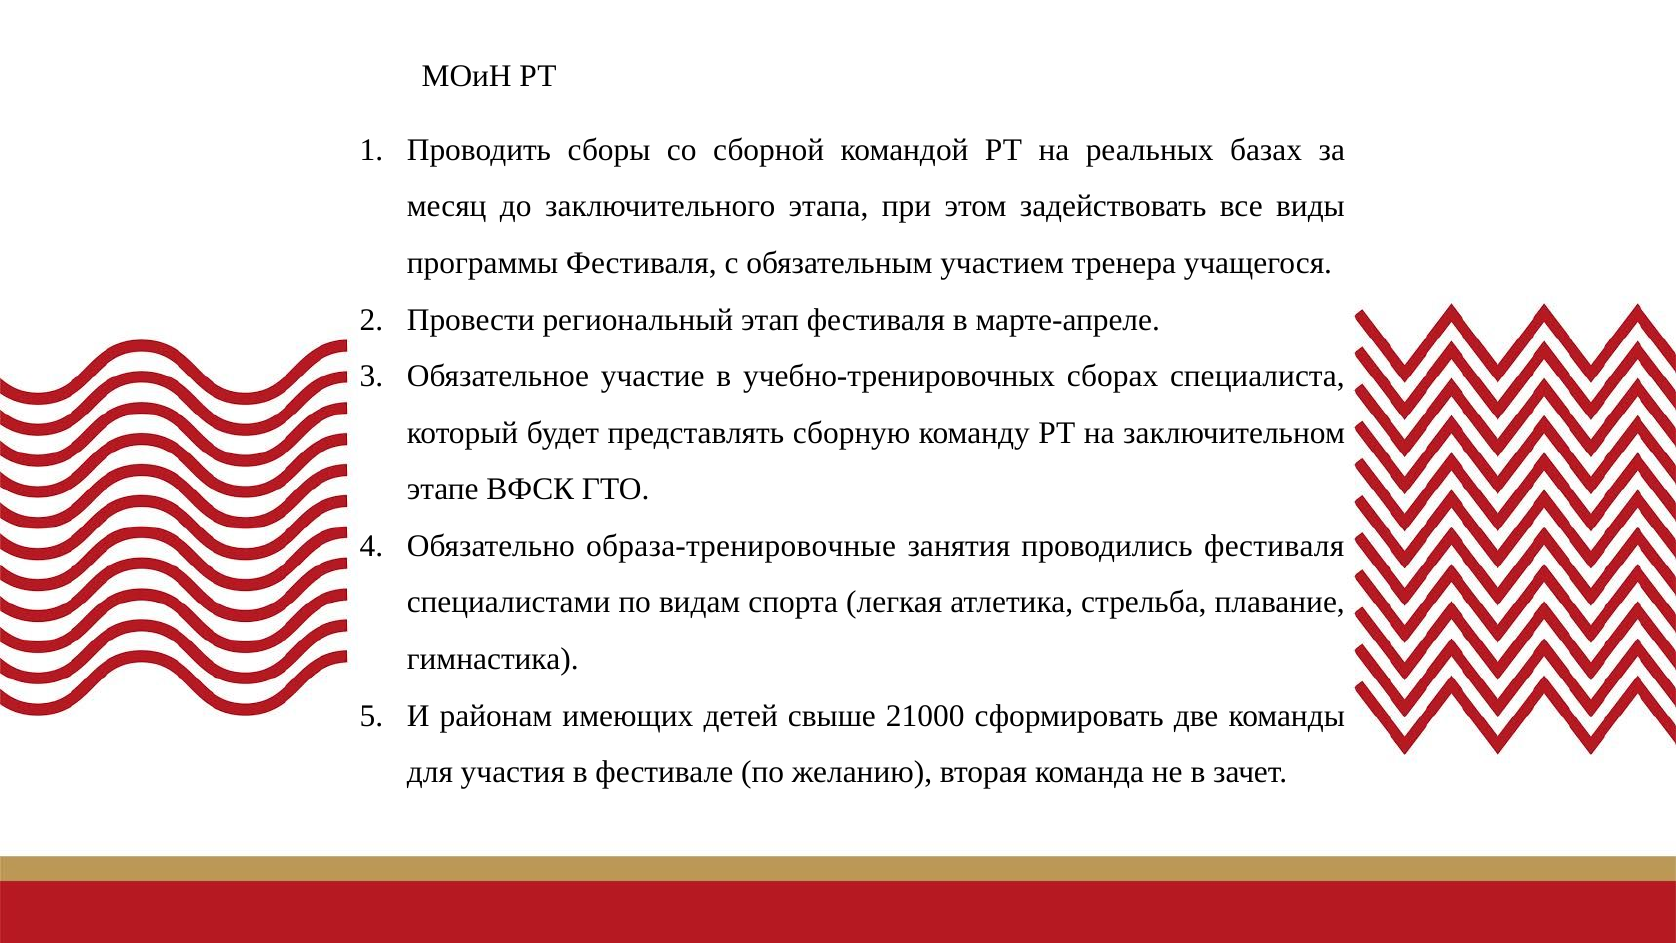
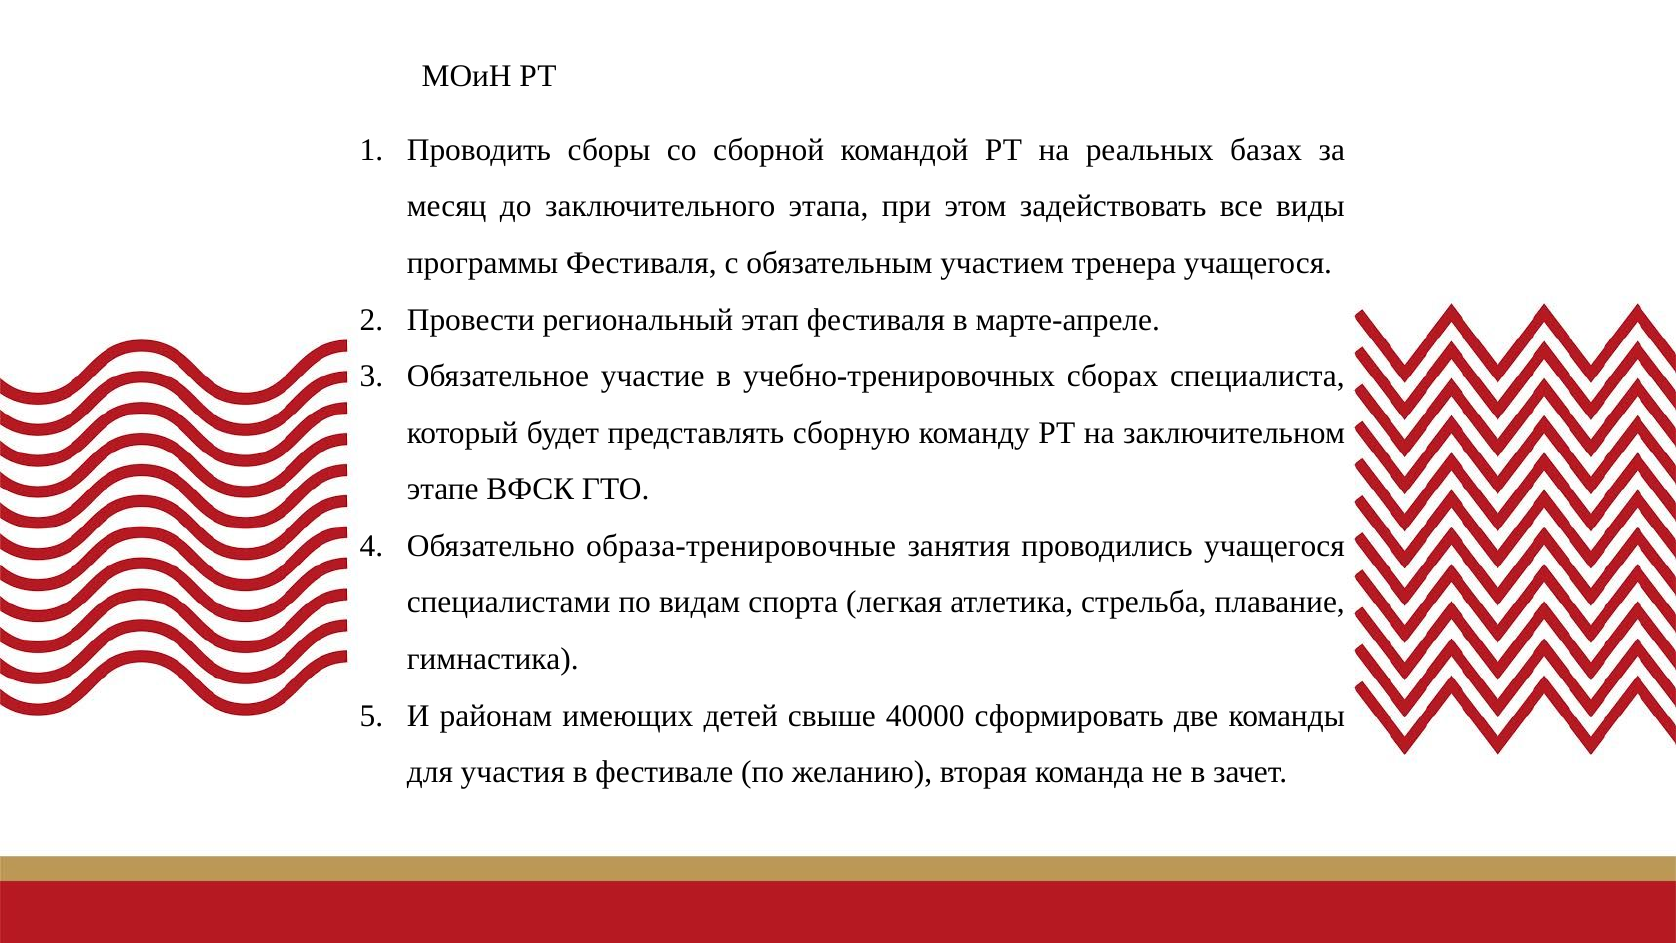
проводились фестиваля: фестиваля -> учащегося
21000: 21000 -> 40000
